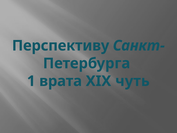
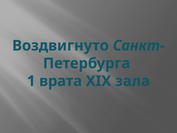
Перспективу: Перспективу -> Воздвигнуто
чуть: чуть -> зала
